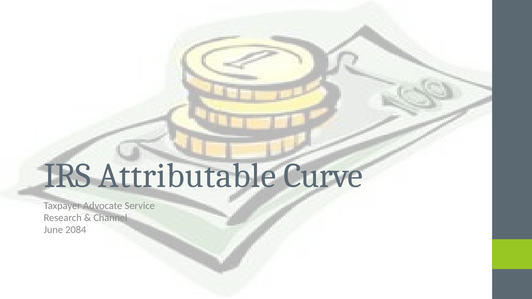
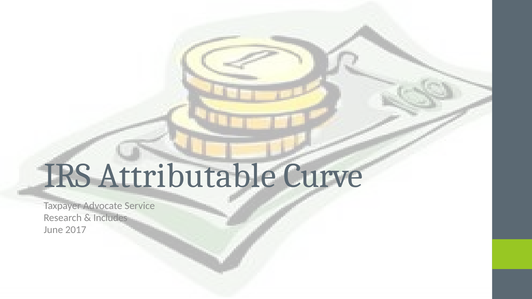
Channel: Channel -> Includes
2084: 2084 -> 2017
